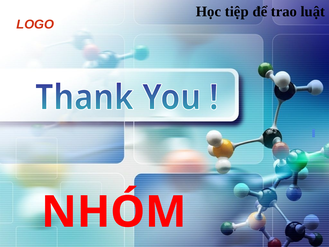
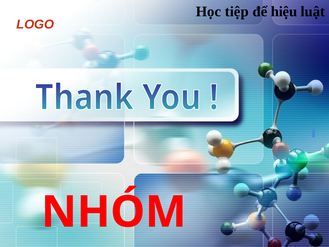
trao: trao -> hiệu
